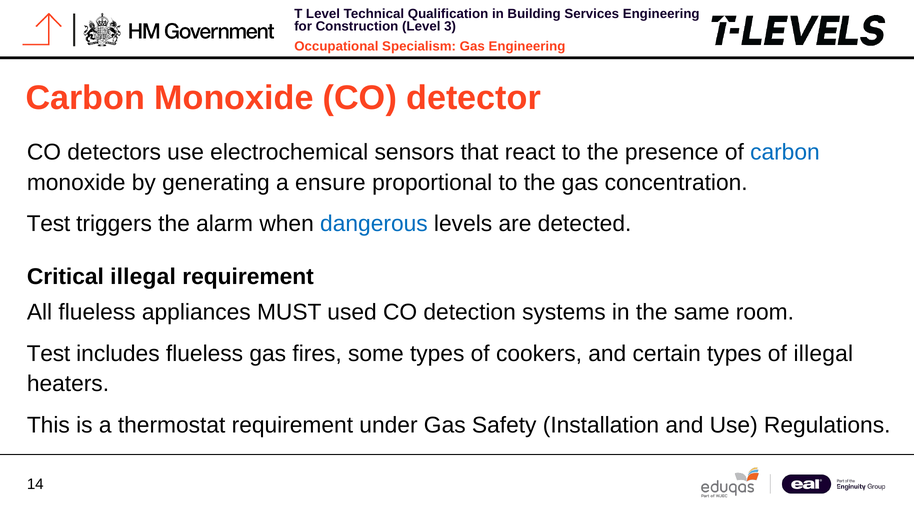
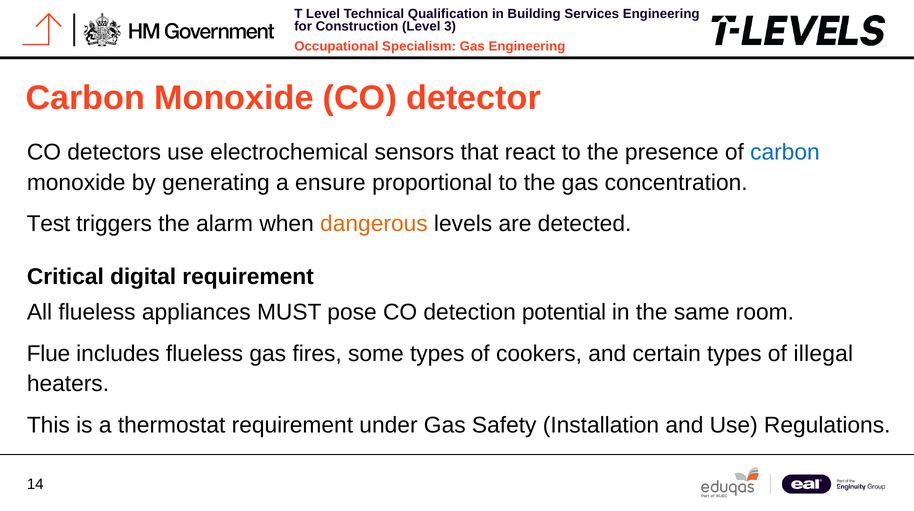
dangerous colour: blue -> orange
Critical illegal: illegal -> digital
used: used -> pose
systems: systems -> potential
Test at (48, 354): Test -> Flue
